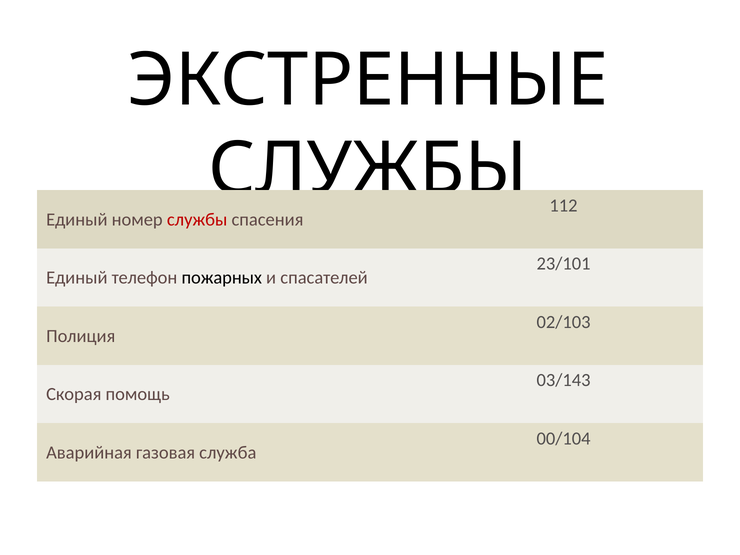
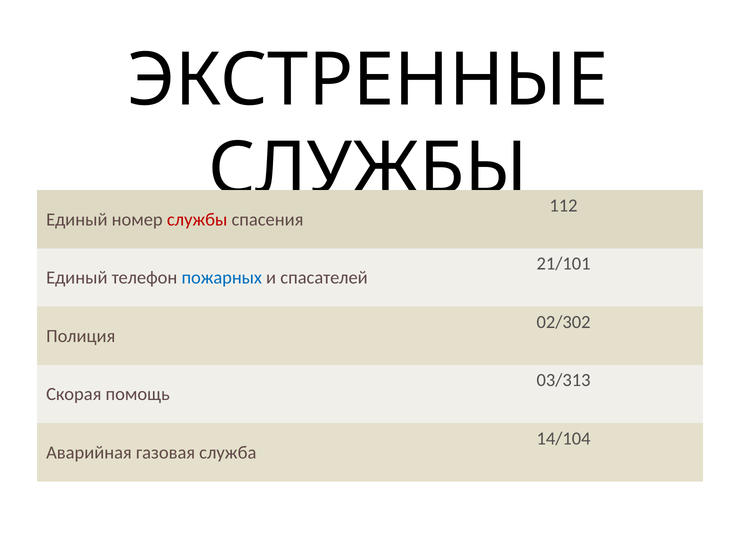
23/101: 23/101 -> 21/101
пожарных colour: black -> blue
02/103: 02/103 -> 02/302
03/143: 03/143 -> 03/313
00/104: 00/104 -> 14/104
